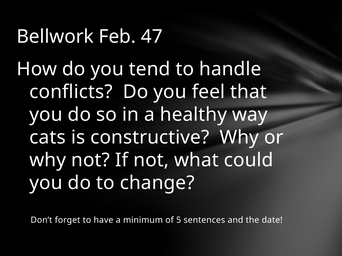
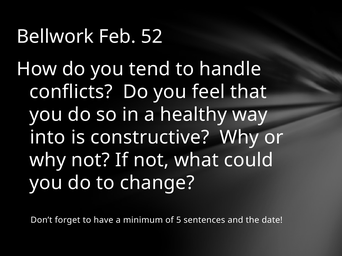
47: 47 -> 52
cats: cats -> into
